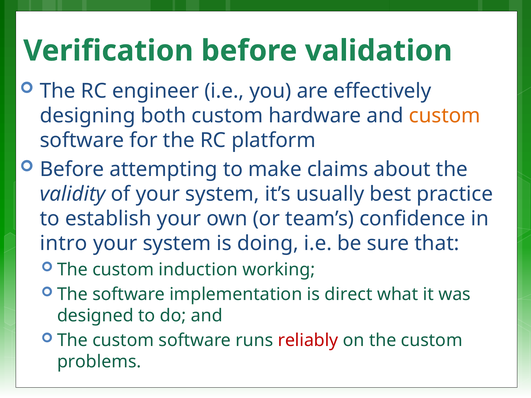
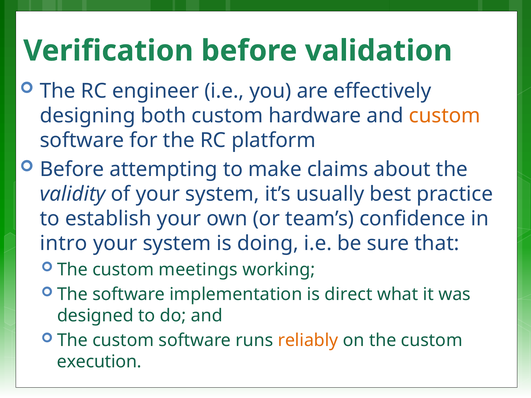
induction: induction -> meetings
reliably colour: red -> orange
problems: problems -> execution
